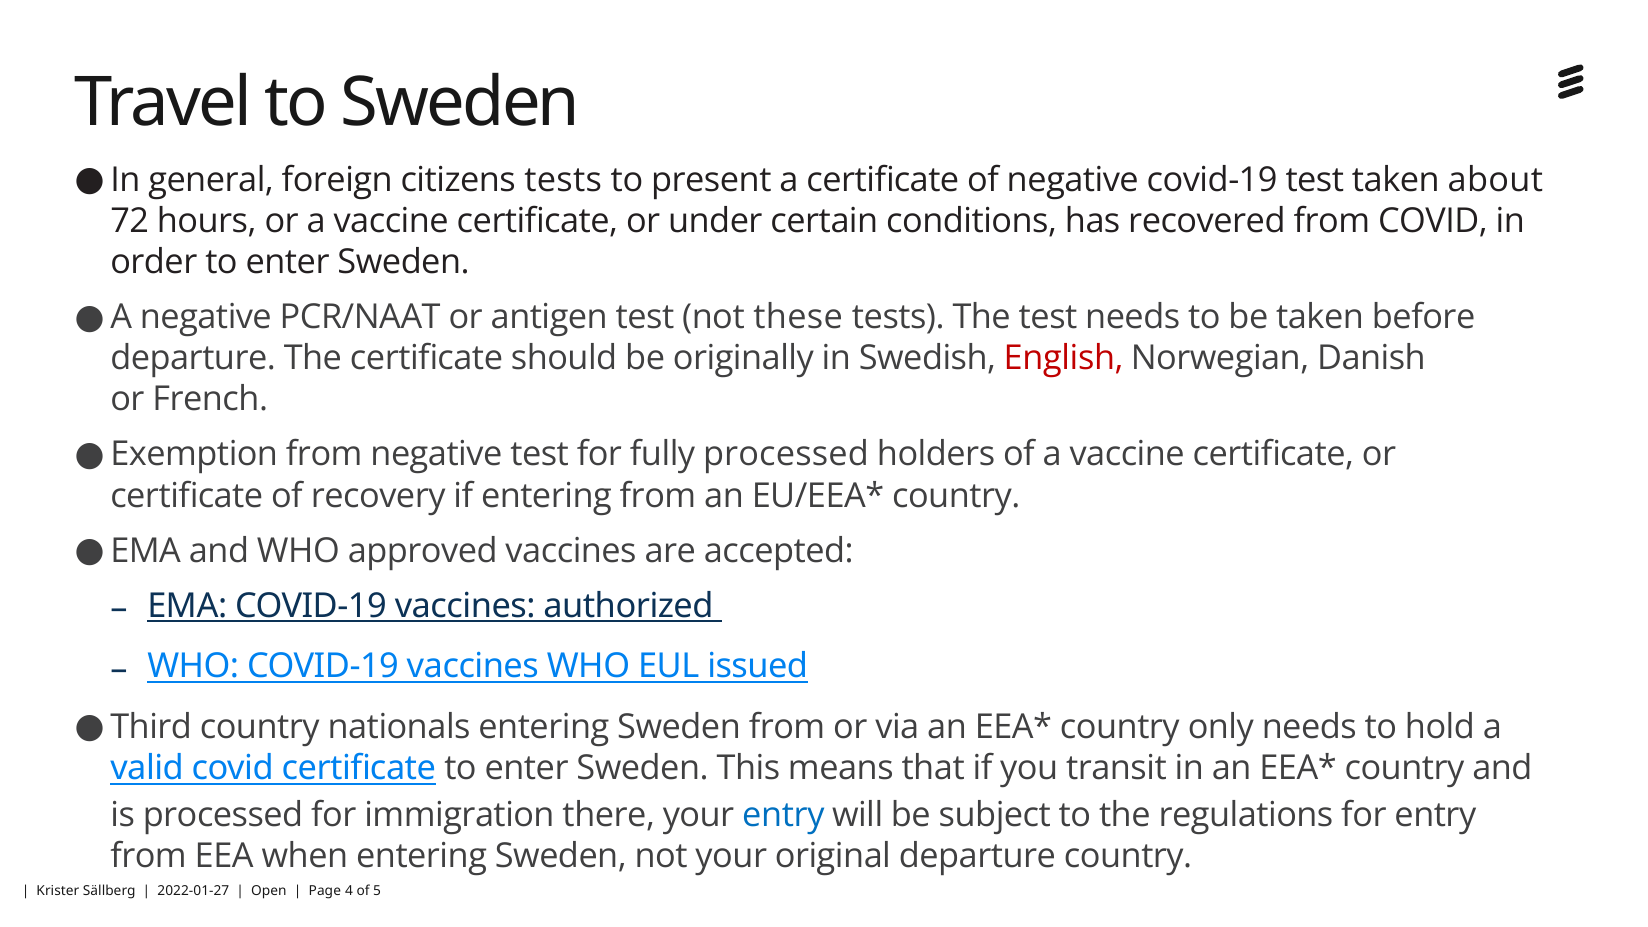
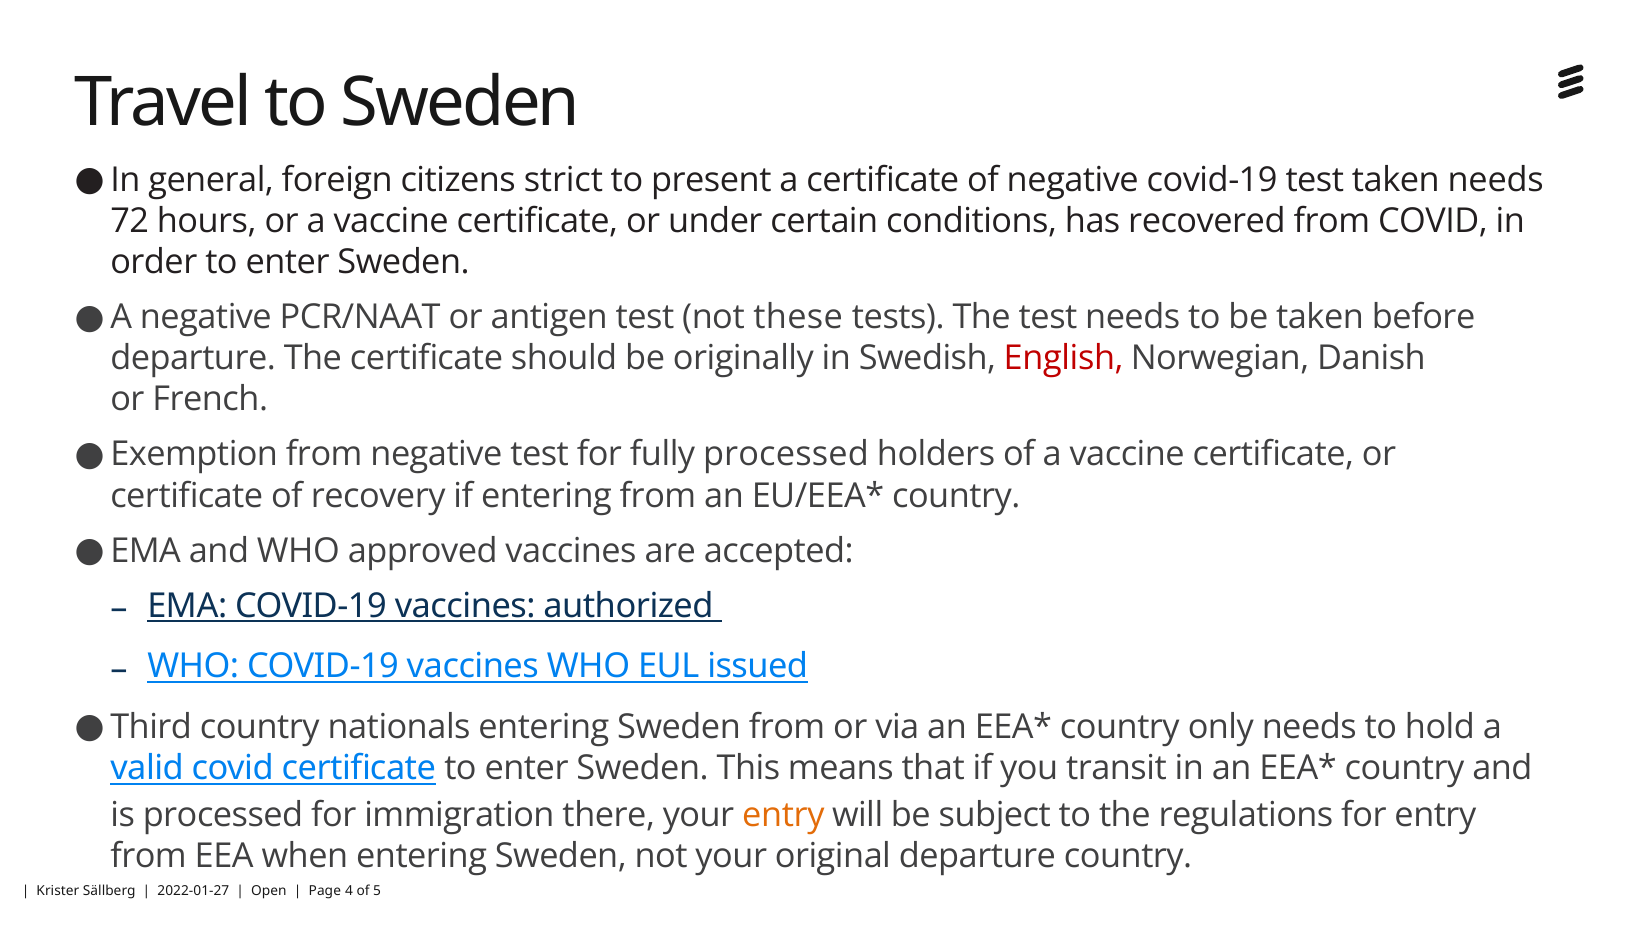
citizens tests: tests -> strict
taken about: about -> needs
entry at (783, 815) colour: blue -> orange
